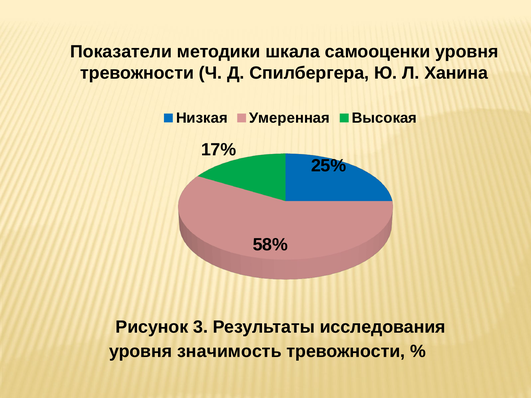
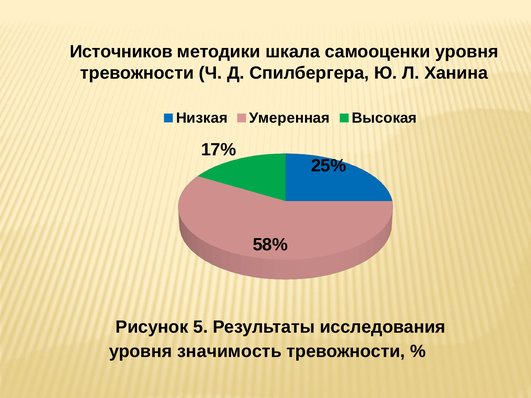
Показатели: Показатели -> Источников
3: 3 -> 5
